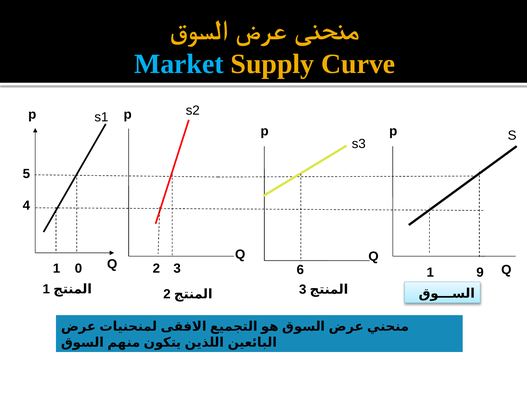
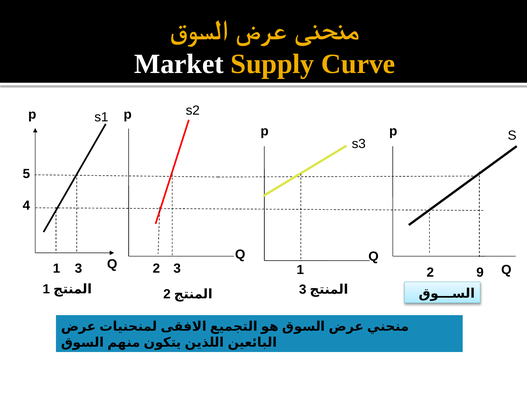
Market colour: light blue -> white
1 0: 0 -> 3
3 6: 6 -> 1
2 1: 1 -> 2
